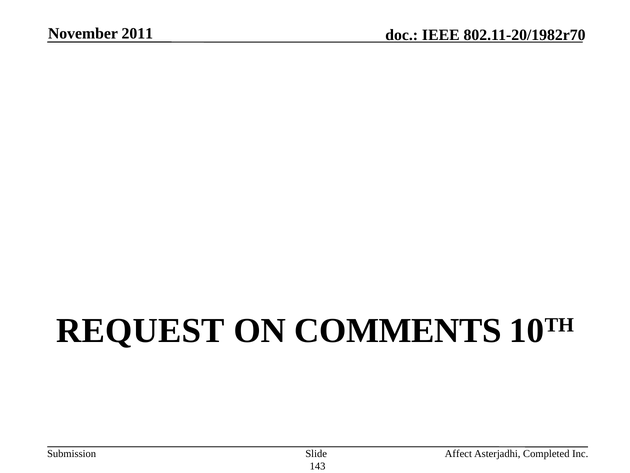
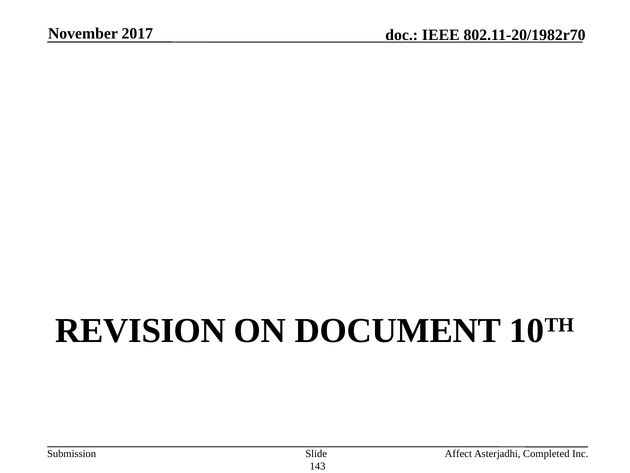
2011: 2011 -> 2017
REQUEST: REQUEST -> REVISION
COMMENTS: COMMENTS -> DOCUMENT
